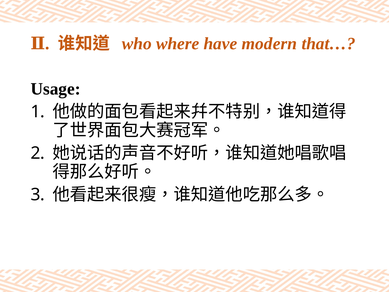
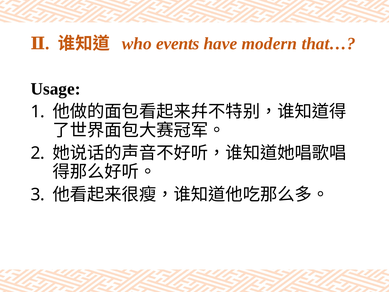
where: where -> events
